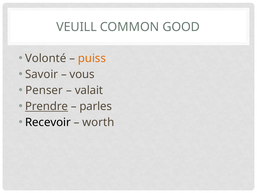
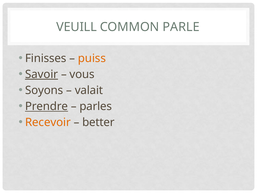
GOOD: GOOD -> PARLE
Volonté: Volonté -> Finisses
Savoir underline: none -> present
Penser: Penser -> Soyons
Recevoir colour: black -> orange
worth: worth -> better
